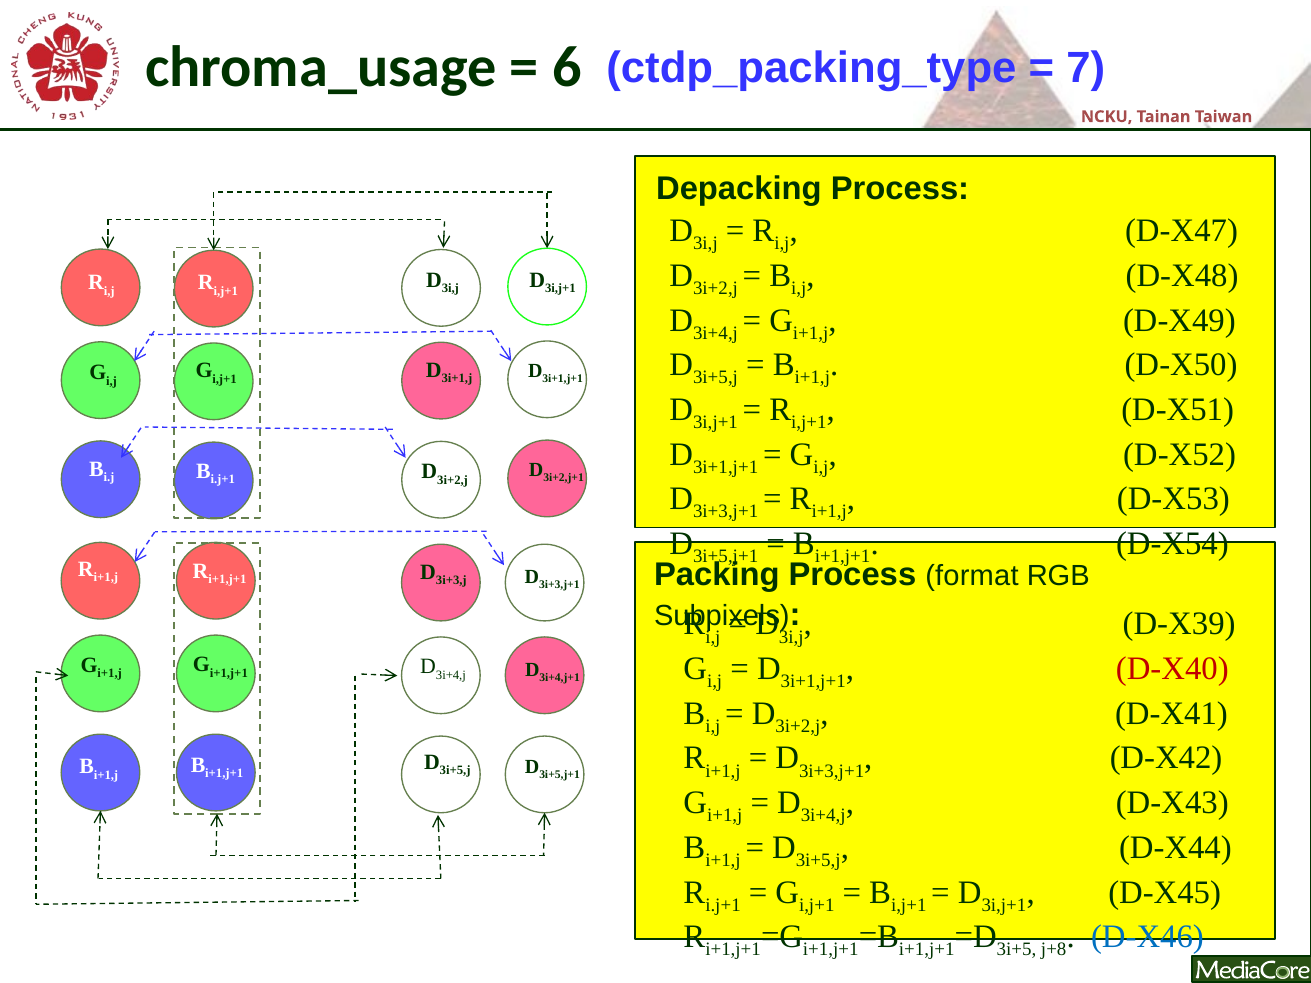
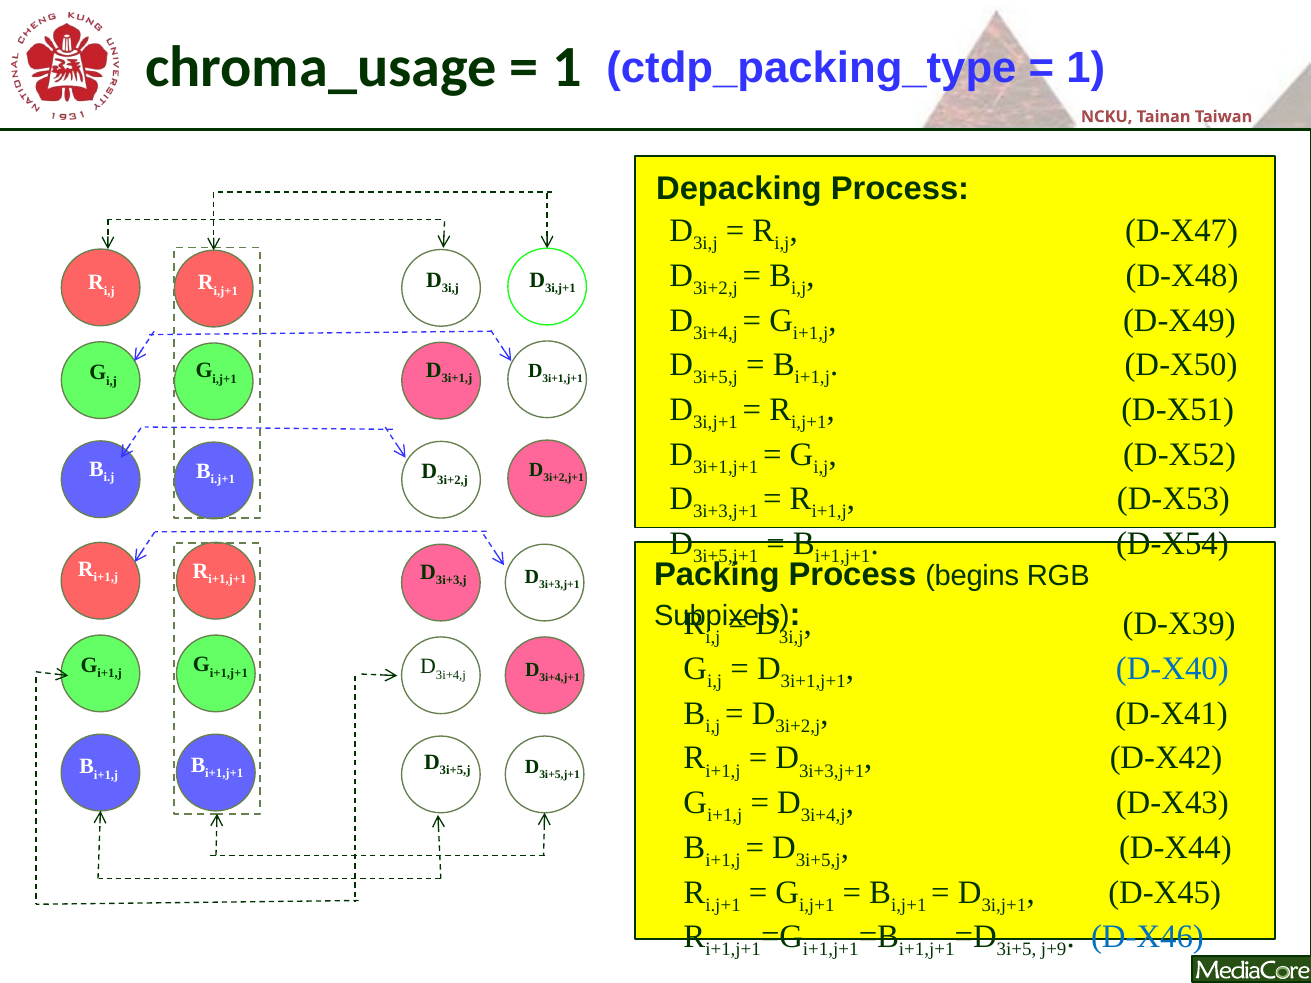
6 at (567, 68): 6 -> 1
7 at (1086, 68): 7 -> 1
format: format -> begins
D-X40 colour: red -> blue
j+8: j+8 -> j+9
